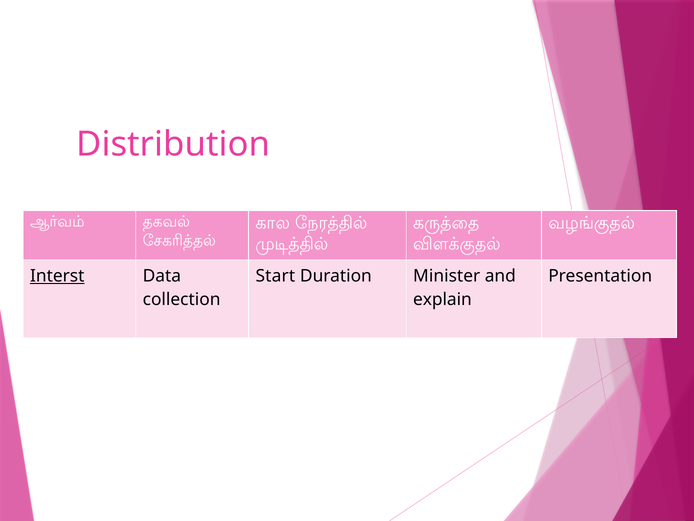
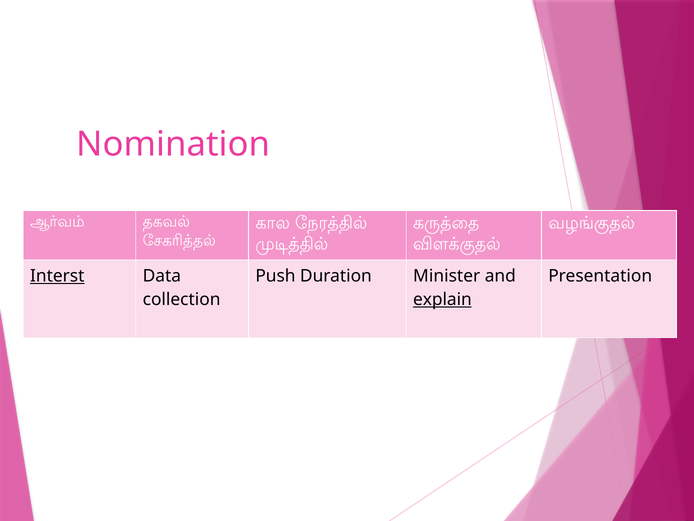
Distribution: Distribution -> Nomination
Start: Start -> Push
explain underline: none -> present
